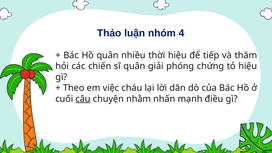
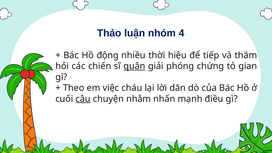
Hồ quân: quân -> động
quân at (134, 66) underline: none -> present
tỏ hiệu: hiệu -> gian
